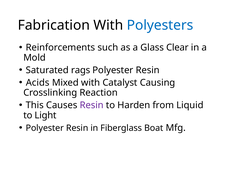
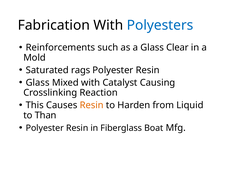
Acids at (38, 82): Acids -> Glass
Resin at (92, 105) colour: purple -> orange
Light: Light -> Than
